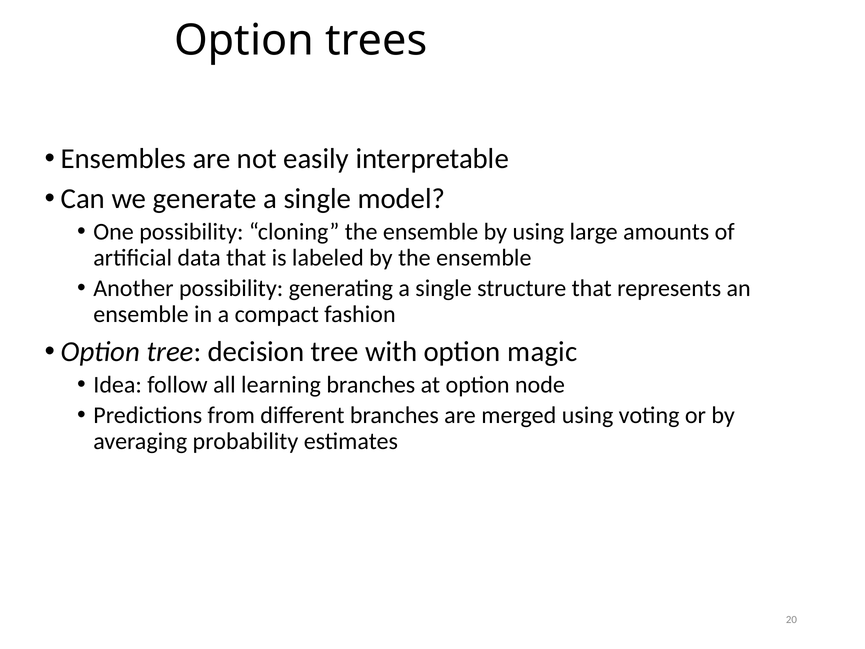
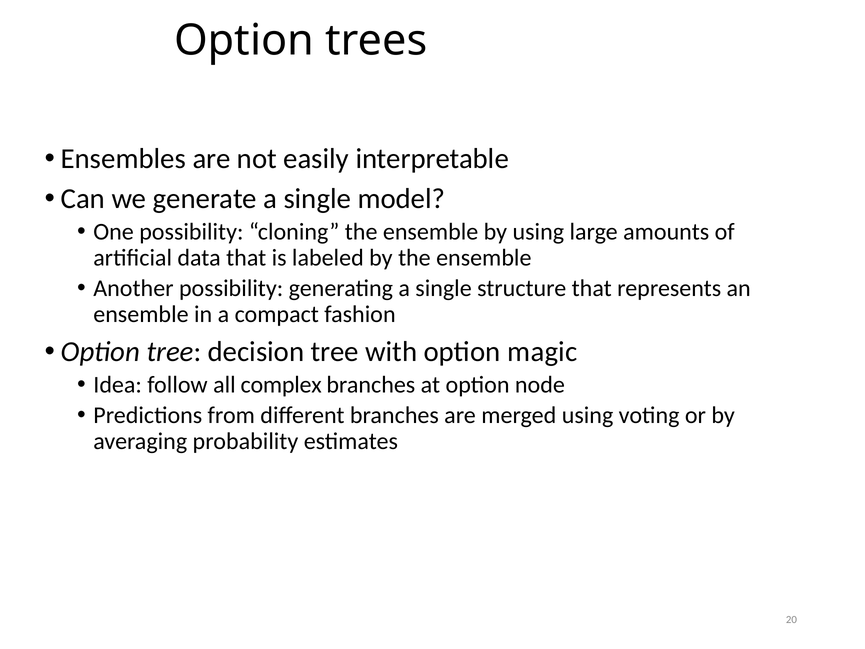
learning: learning -> complex
